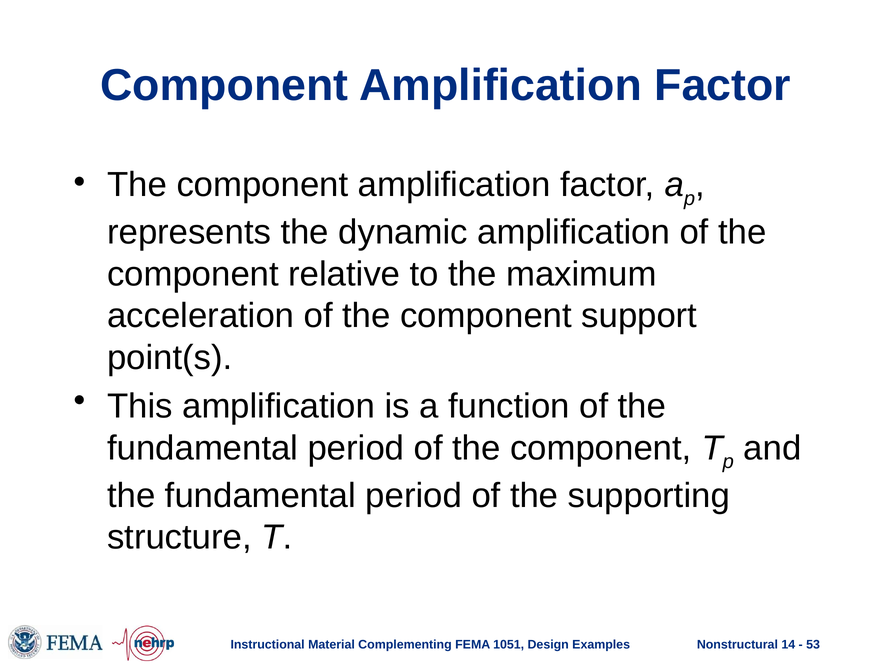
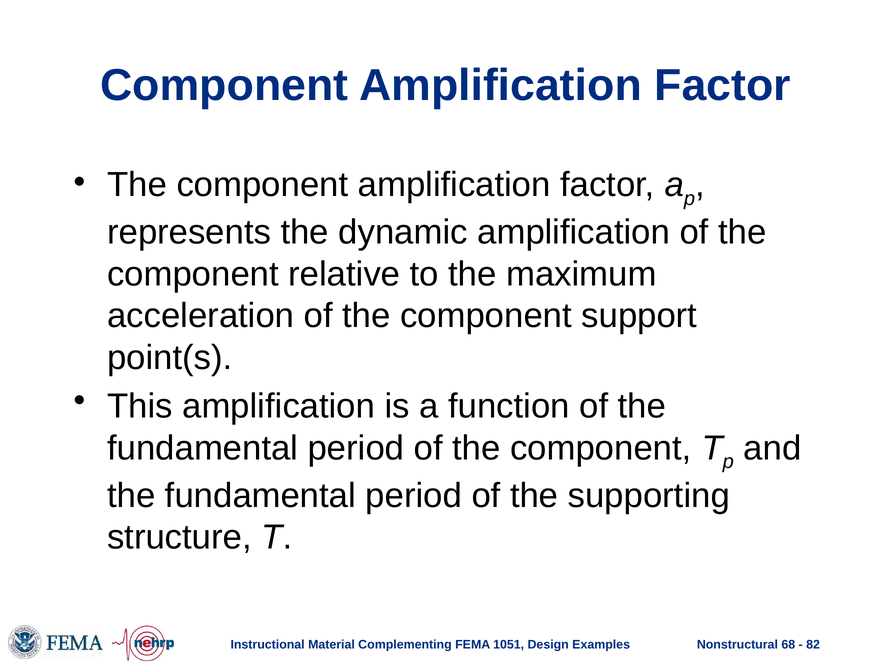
14: 14 -> 68
53: 53 -> 82
